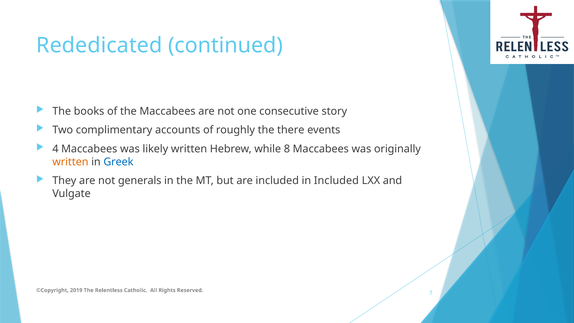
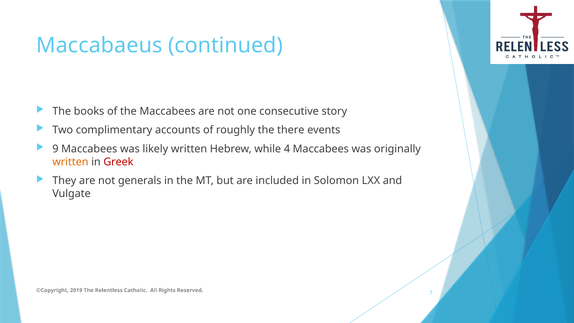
Rededicated: Rededicated -> Maccabaeus
4: 4 -> 9
8: 8 -> 4
Greek colour: blue -> red
in Included: Included -> Solomon
